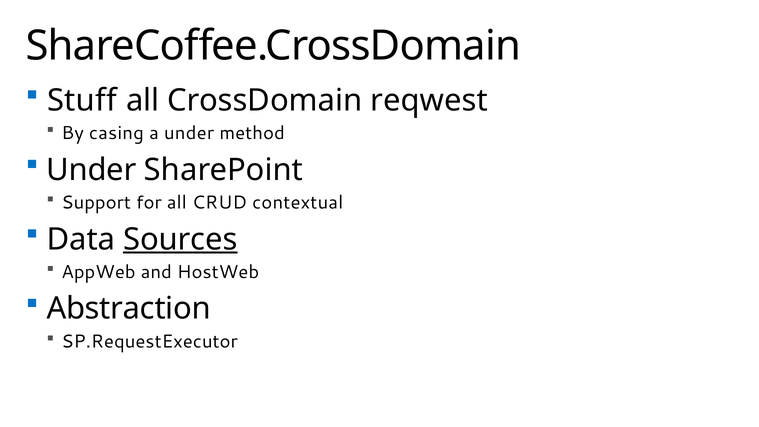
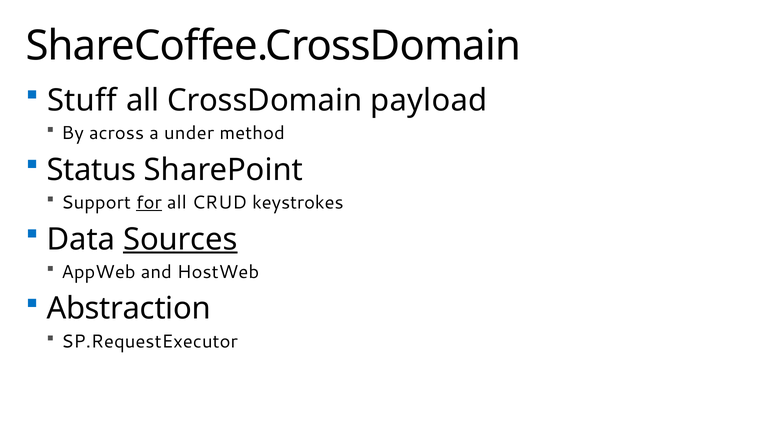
reqwest: reqwest -> payload
casing: casing -> across
Under at (91, 170): Under -> Status
for underline: none -> present
contextual: contextual -> keystrokes
